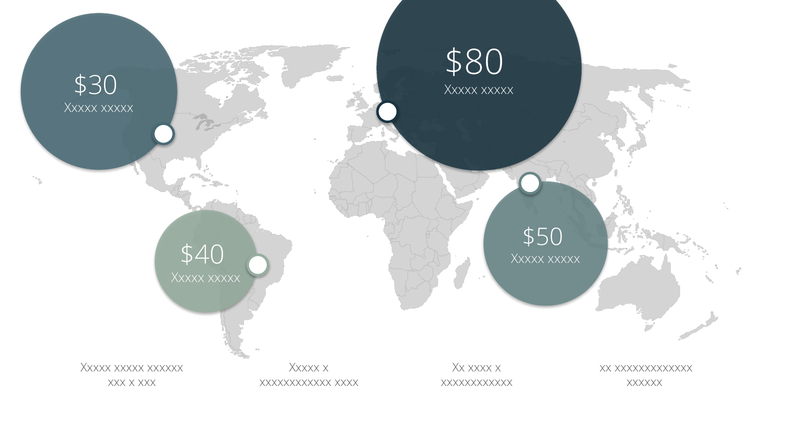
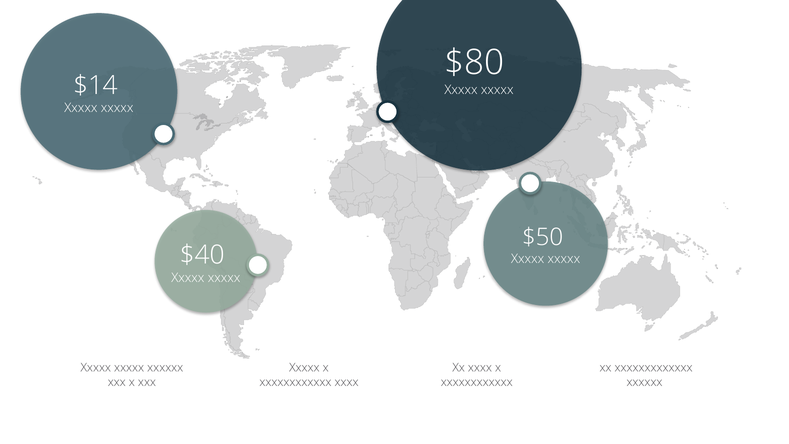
$30: $30 -> $14
